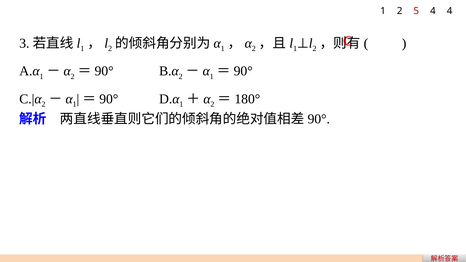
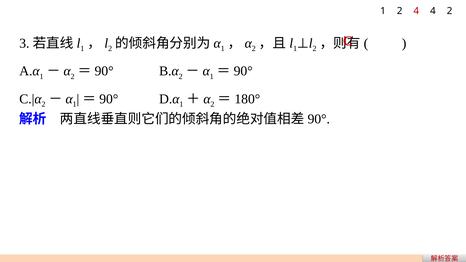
2 5: 5 -> 4
4 4: 4 -> 2
